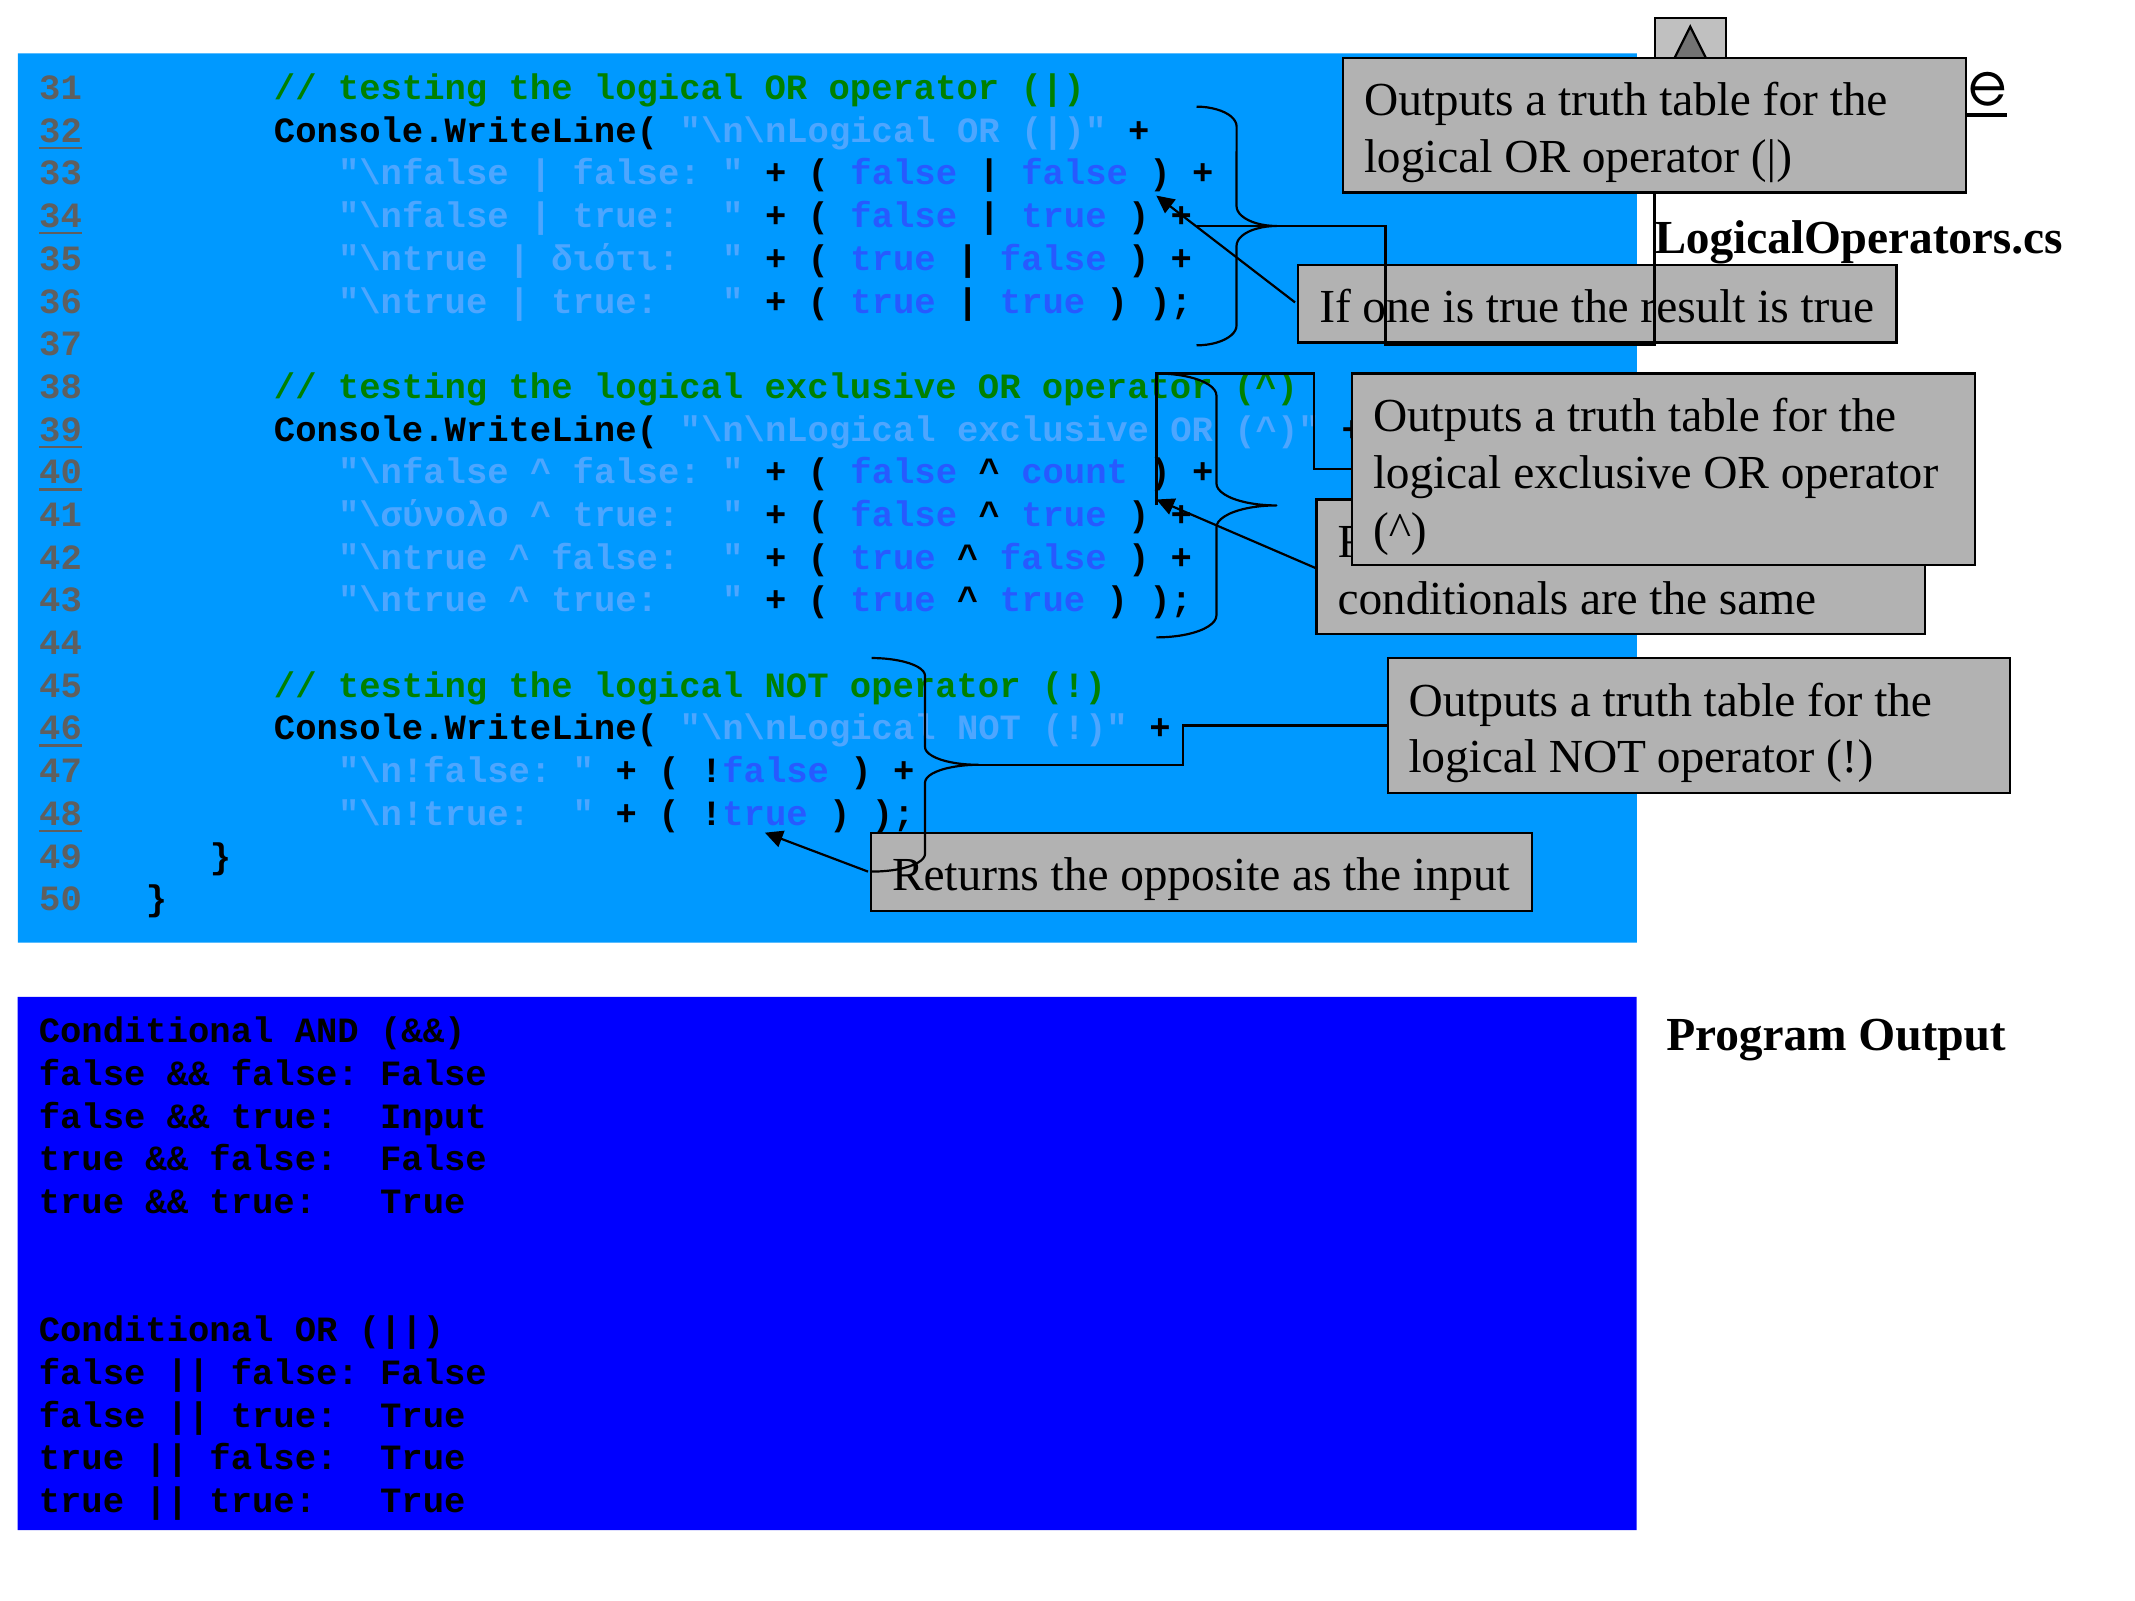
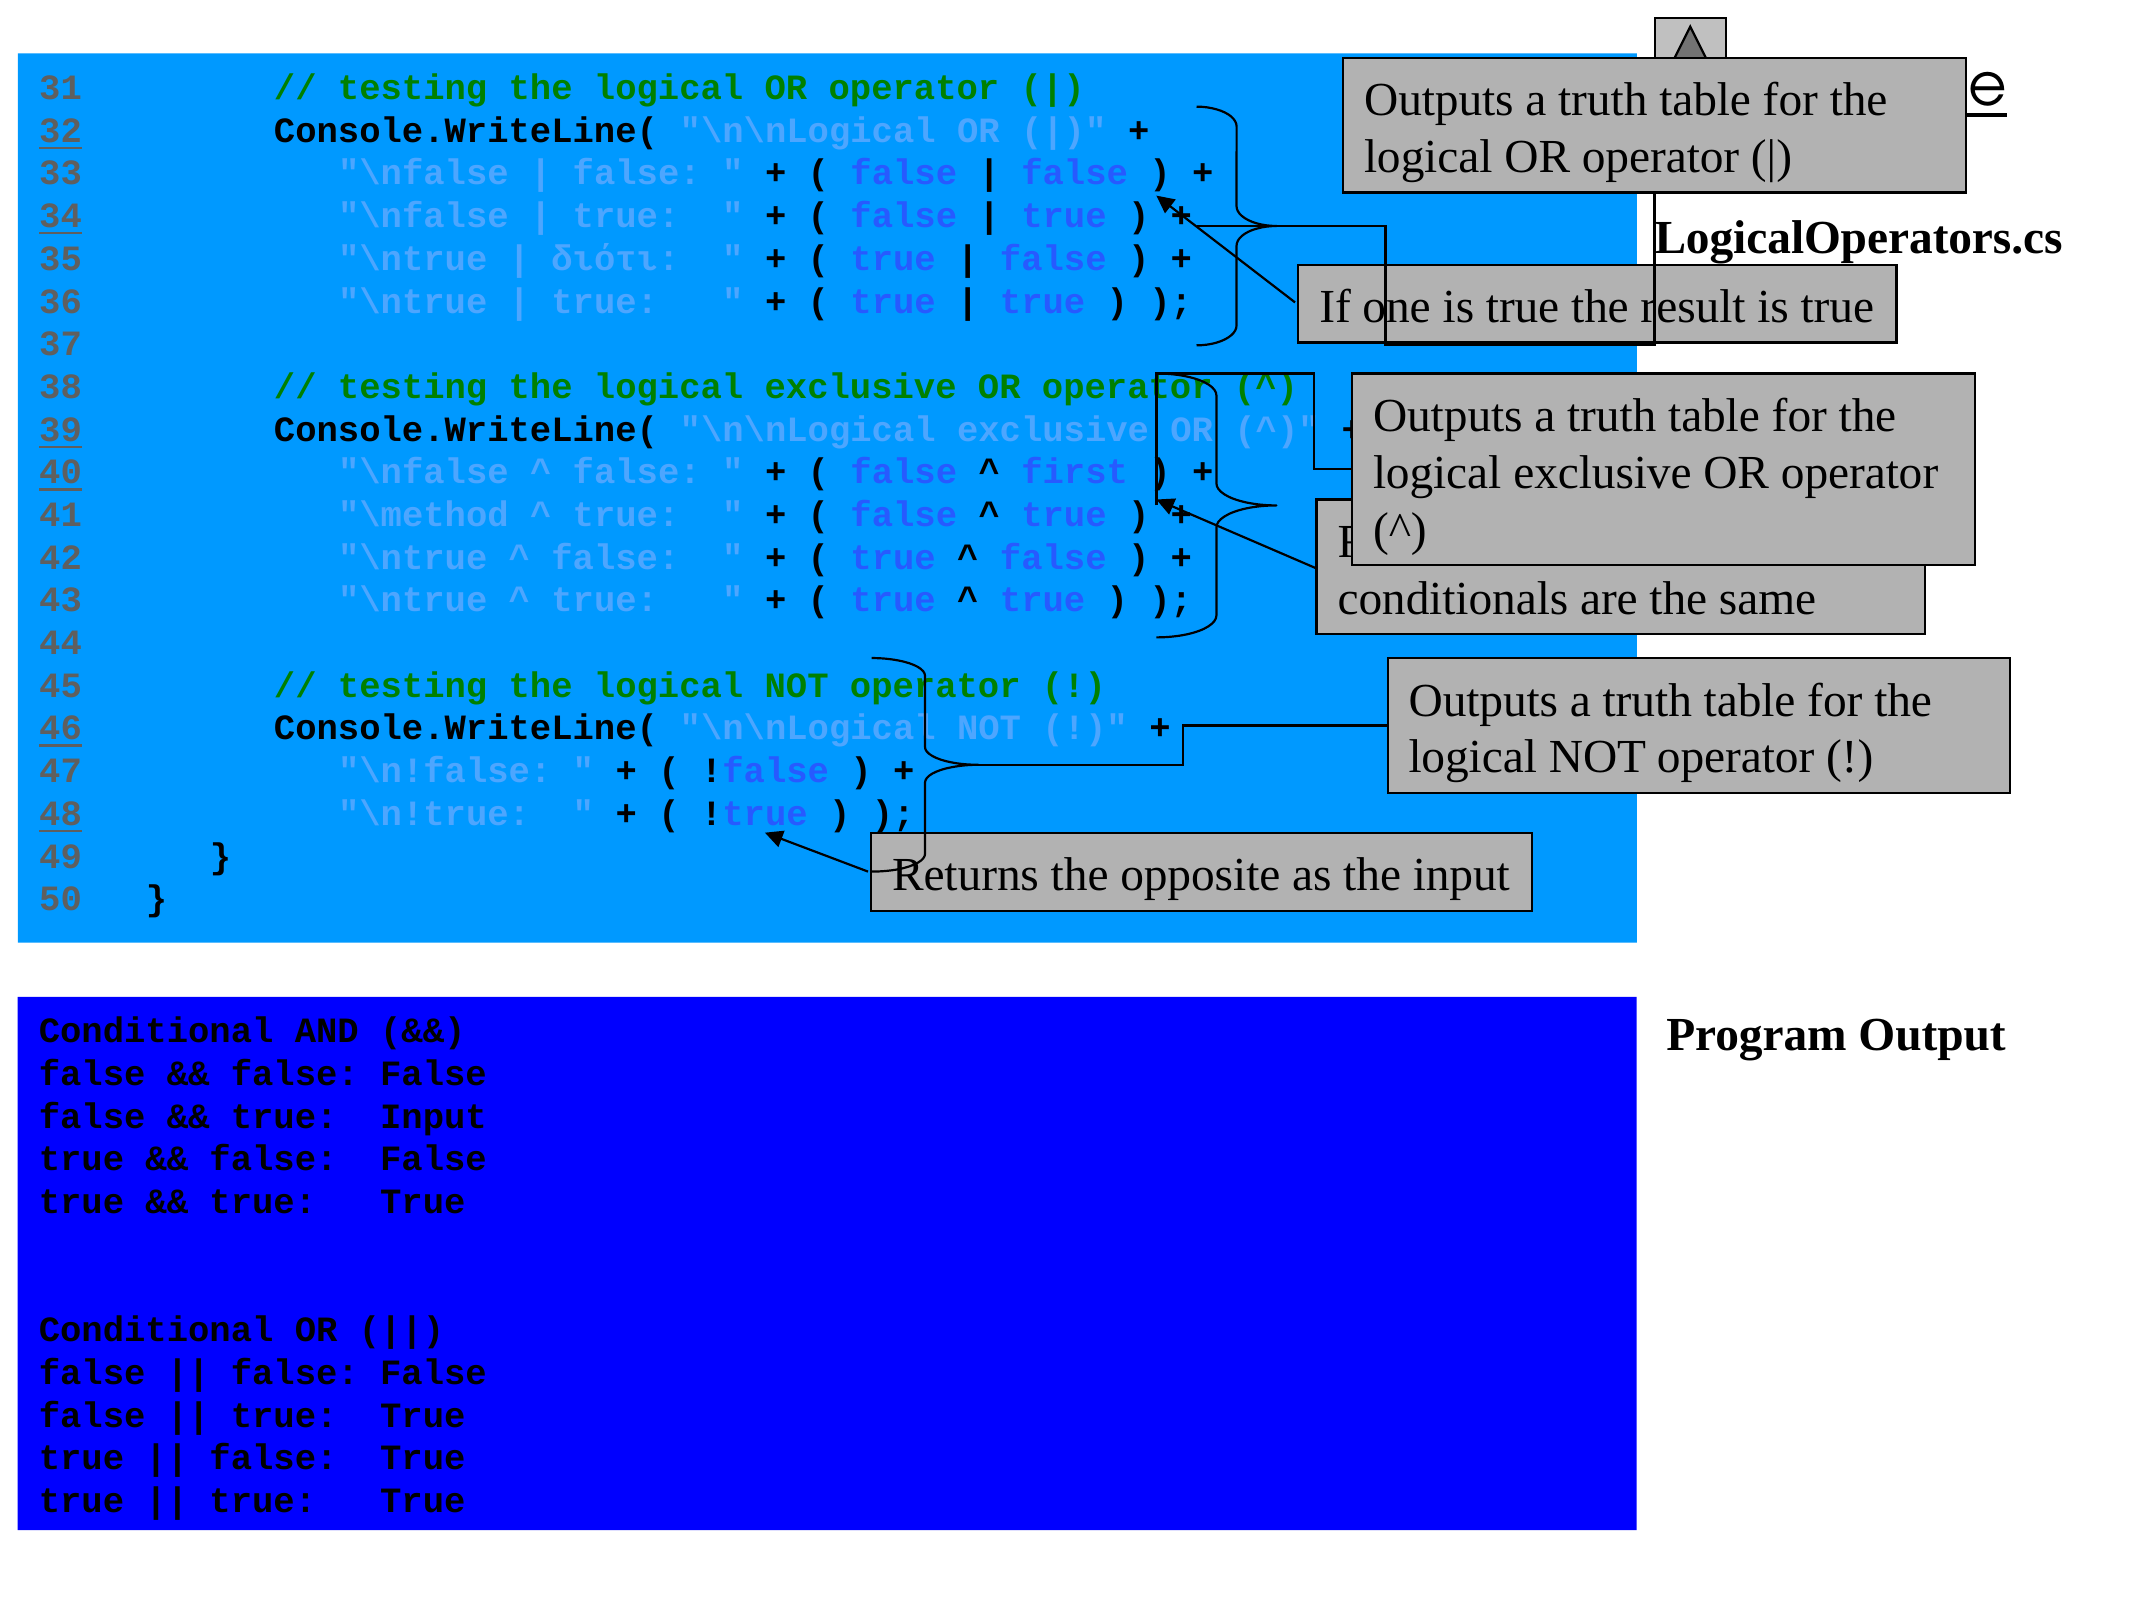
count: count -> first
\σύνολο: \σύνολο -> \method
